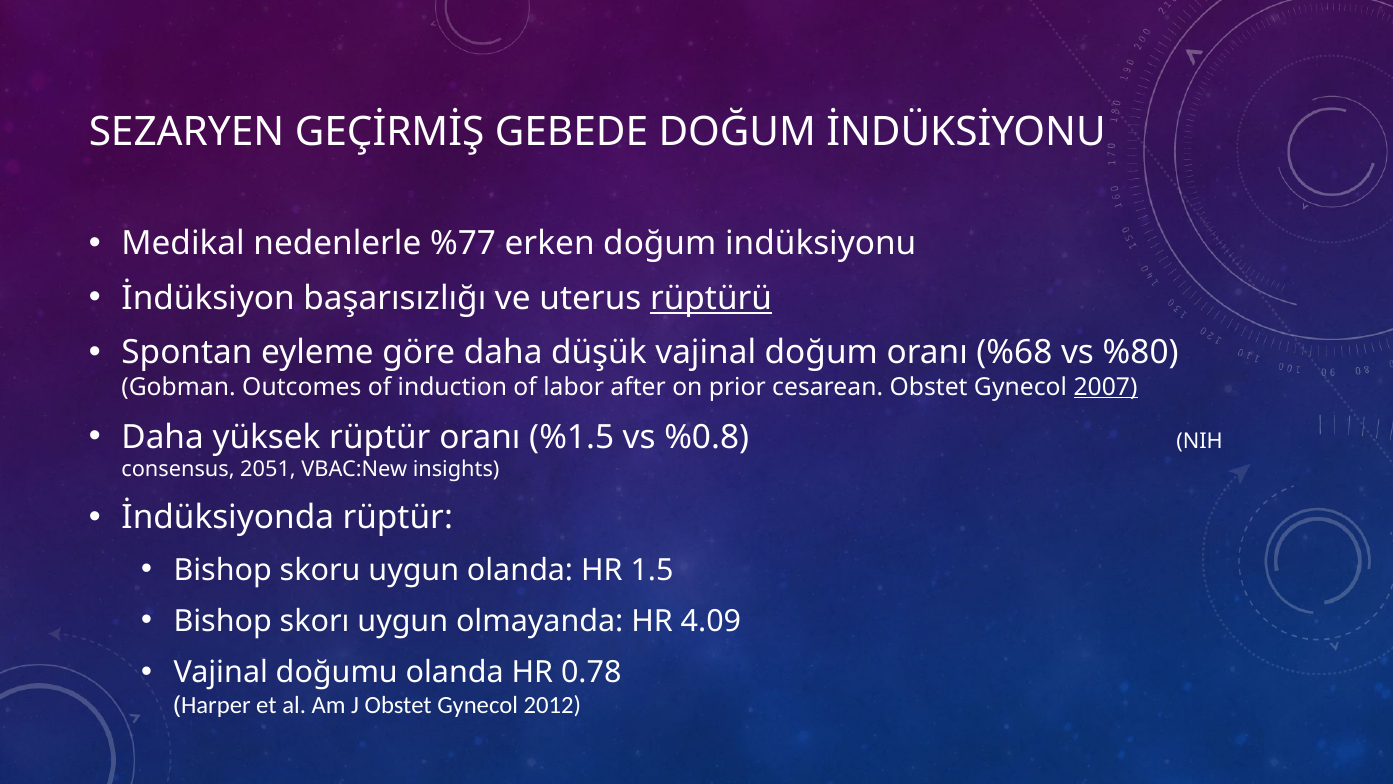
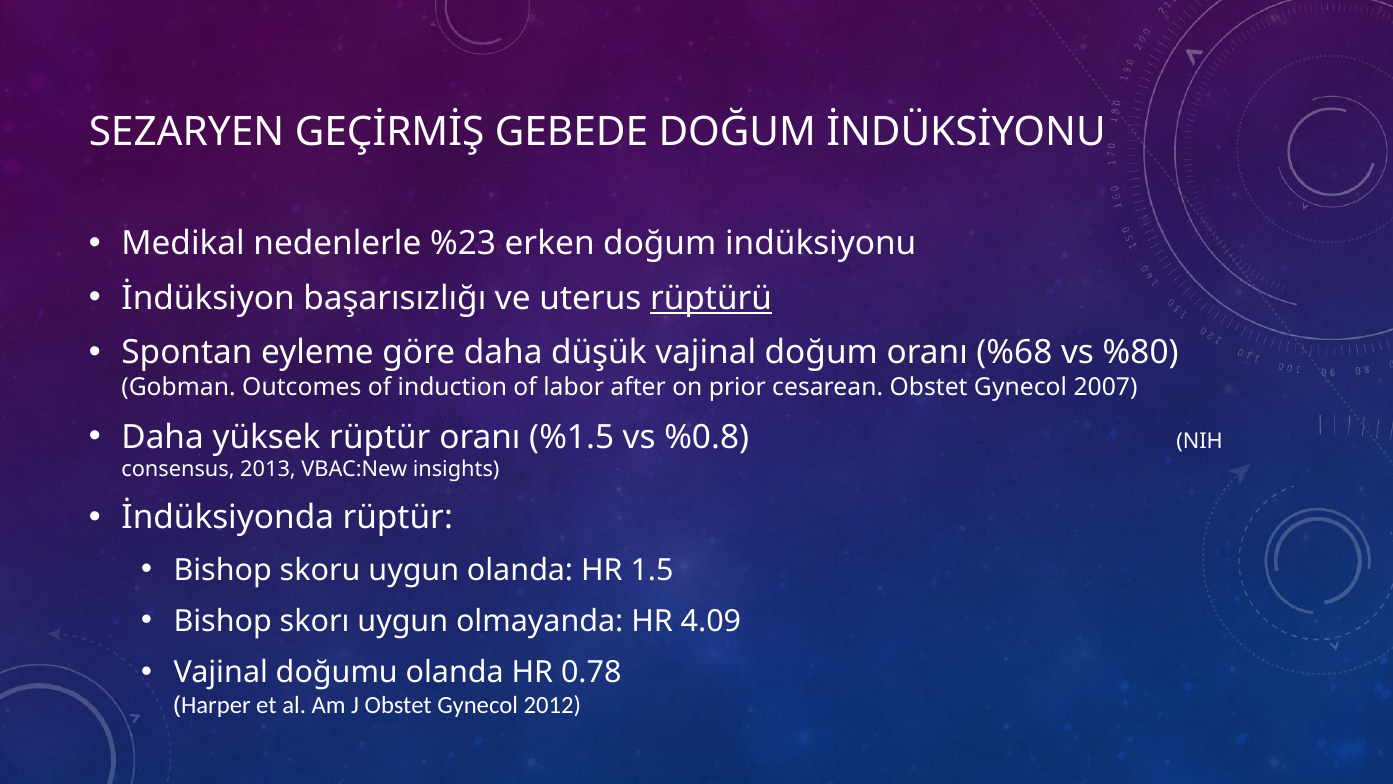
%77: %77 -> %23
2007 underline: present -> none
2051: 2051 -> 2013
